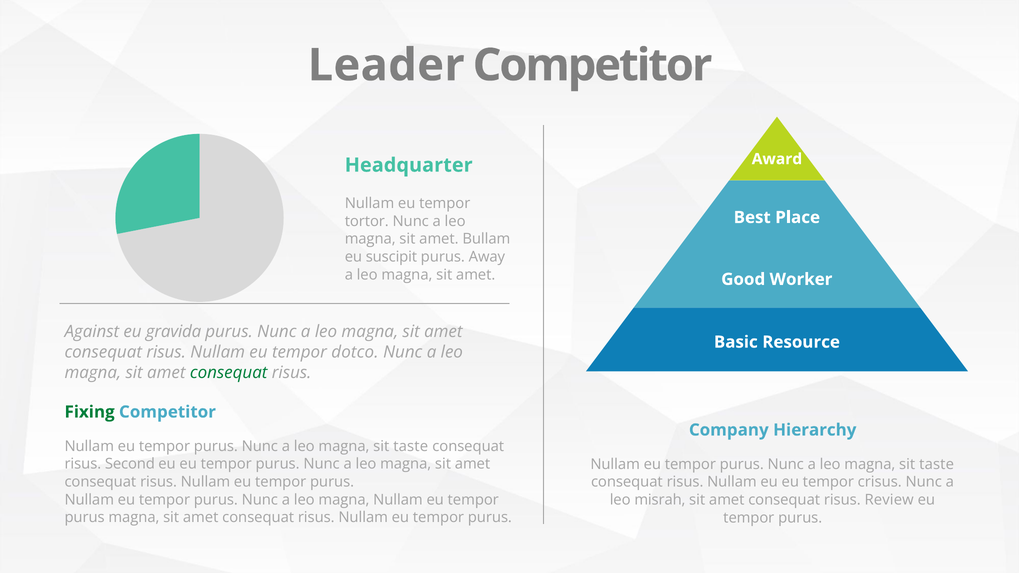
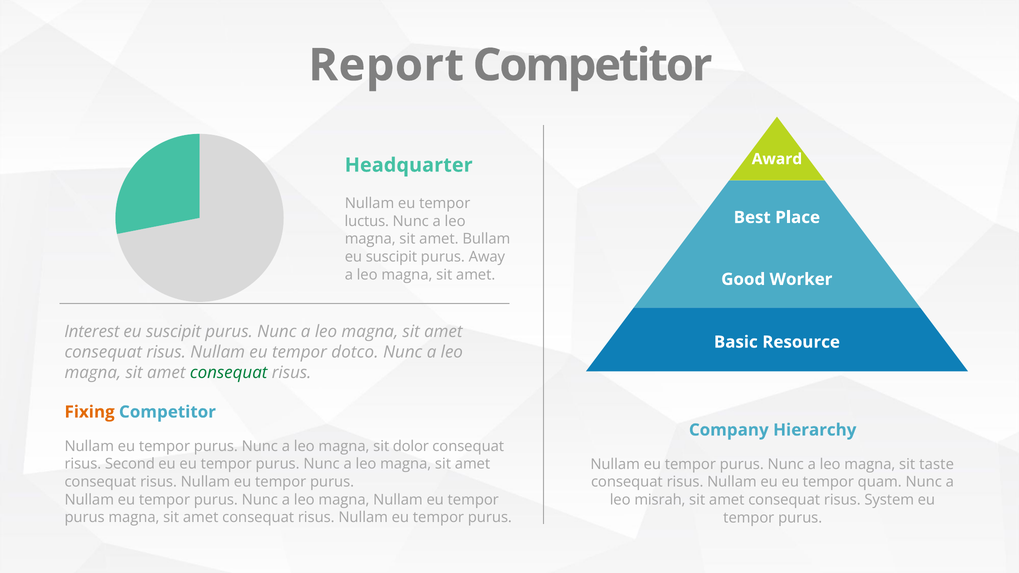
Leader: Leader -> Report
tortor: tortor -> luctus
Against: Against -> Interest
gravida at (174, 332): gravida -> suscipit
Fixing colour: green -> orange
taste at (411, 446): taste -> dolor
crisus: crisus -> quam
Review: Review -> System
